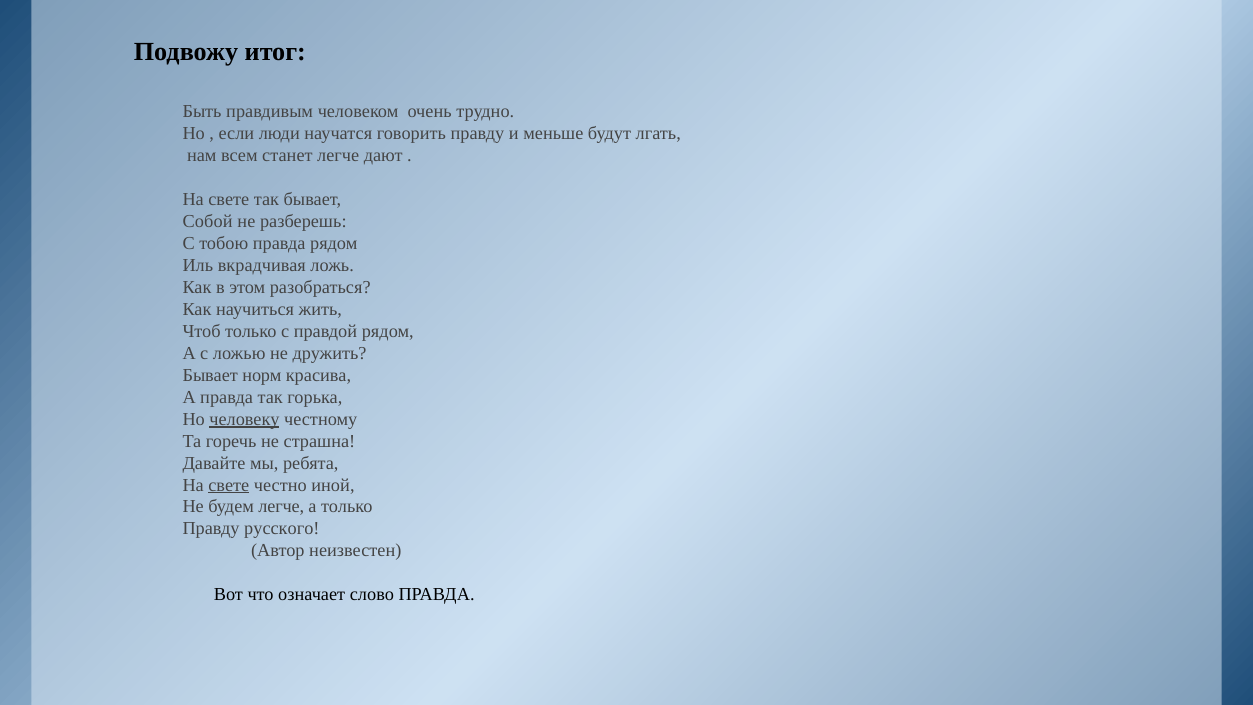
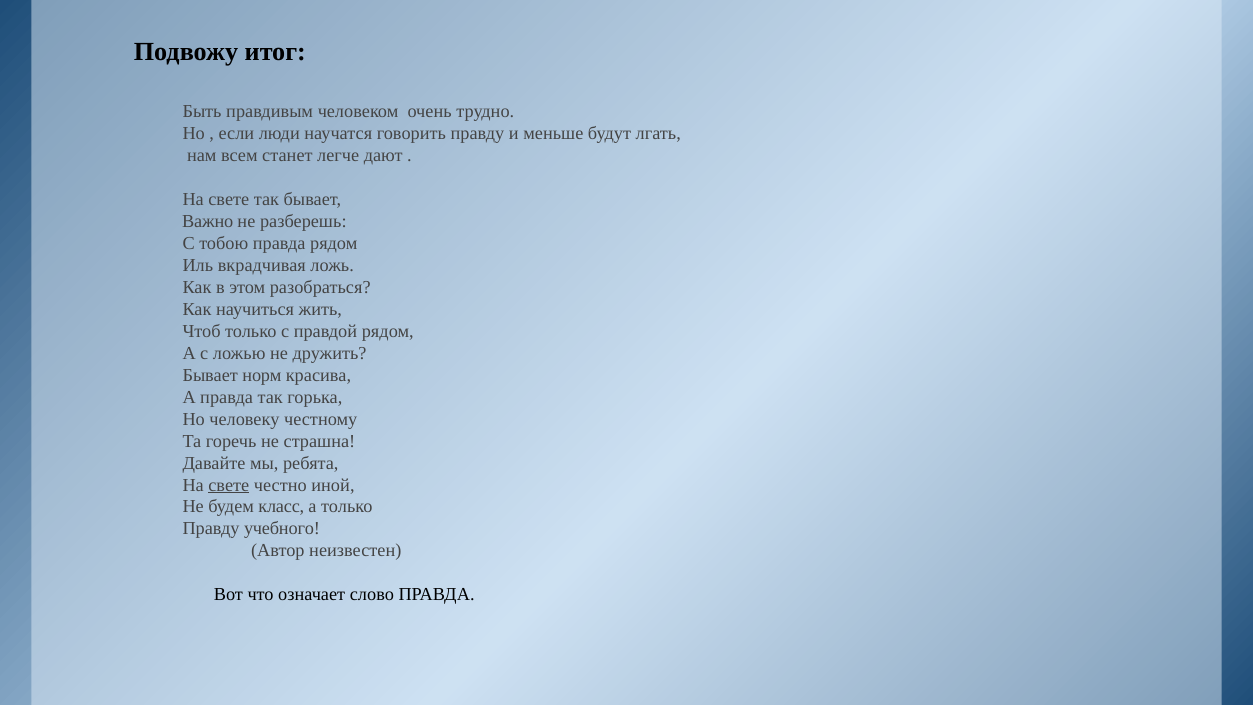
Собой: Собой -> Важно
человеку underline: present -> none
будем легче: легче -> класс
русского: русского -> учебного
